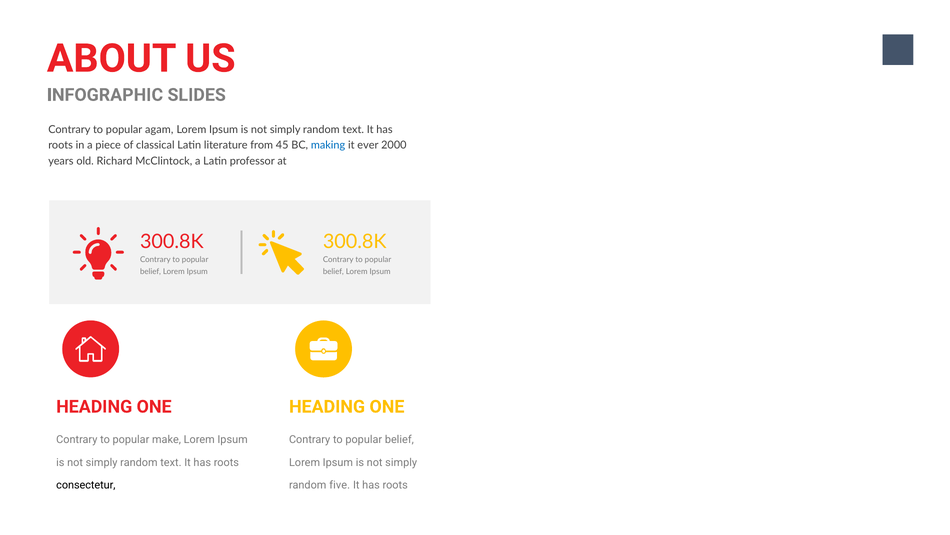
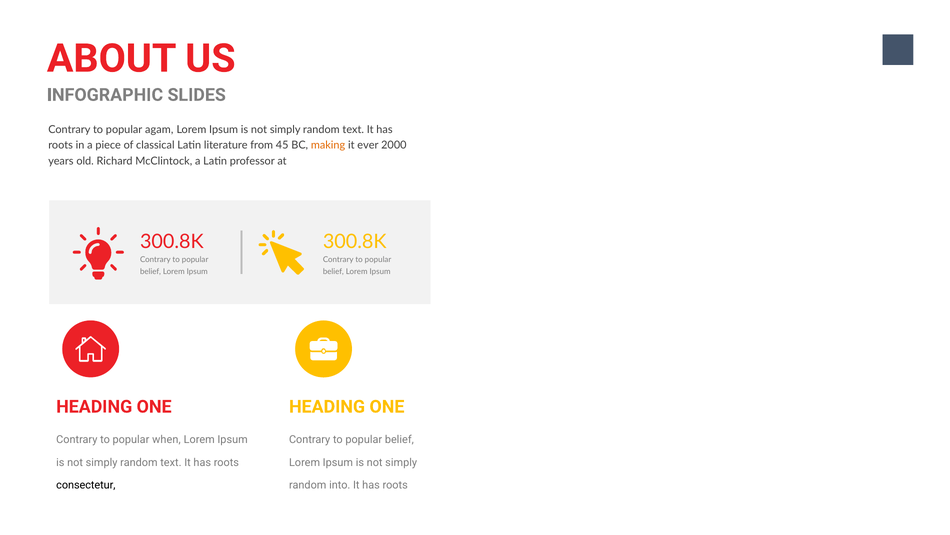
making colour: blue -> orange
make: make -> when
five: five -> into
